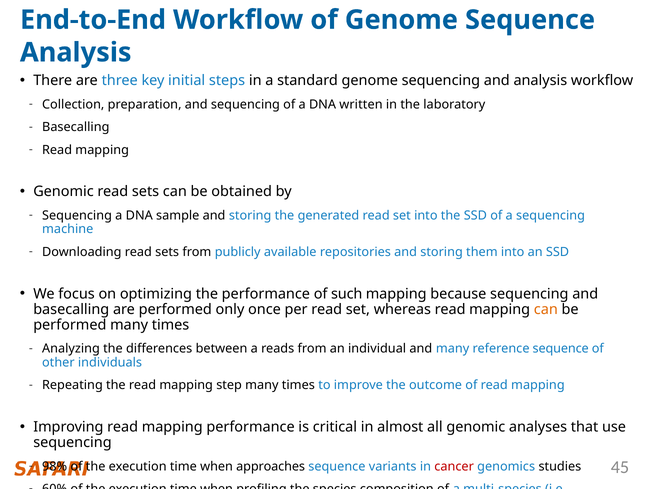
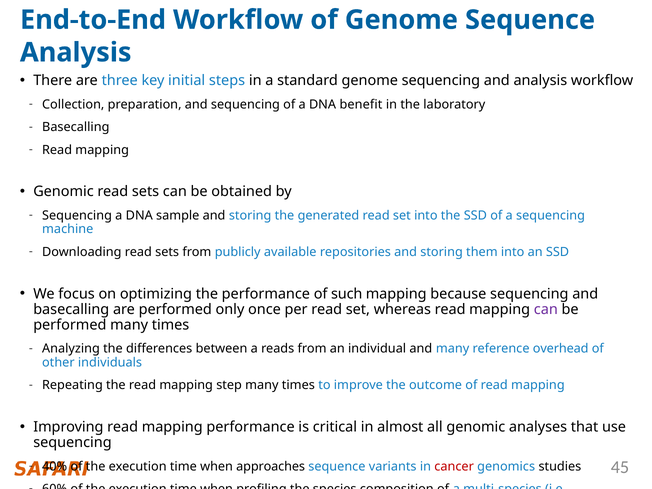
written: written -> benefit
can at (546, 309) colour: orange -> purple
reference sequence: sequence -> overhead
98%: 98% -> 40%
